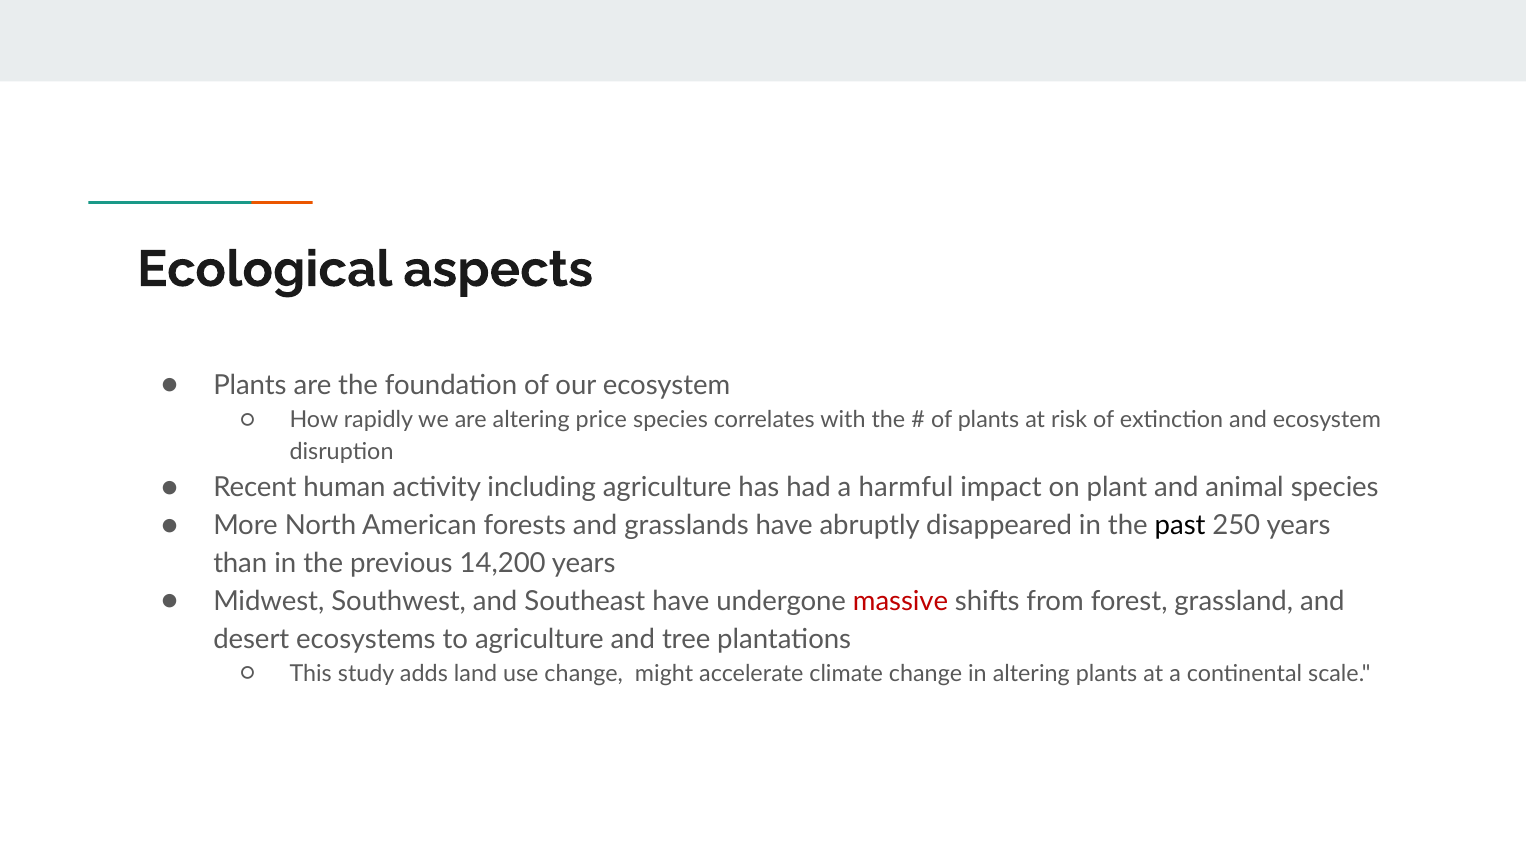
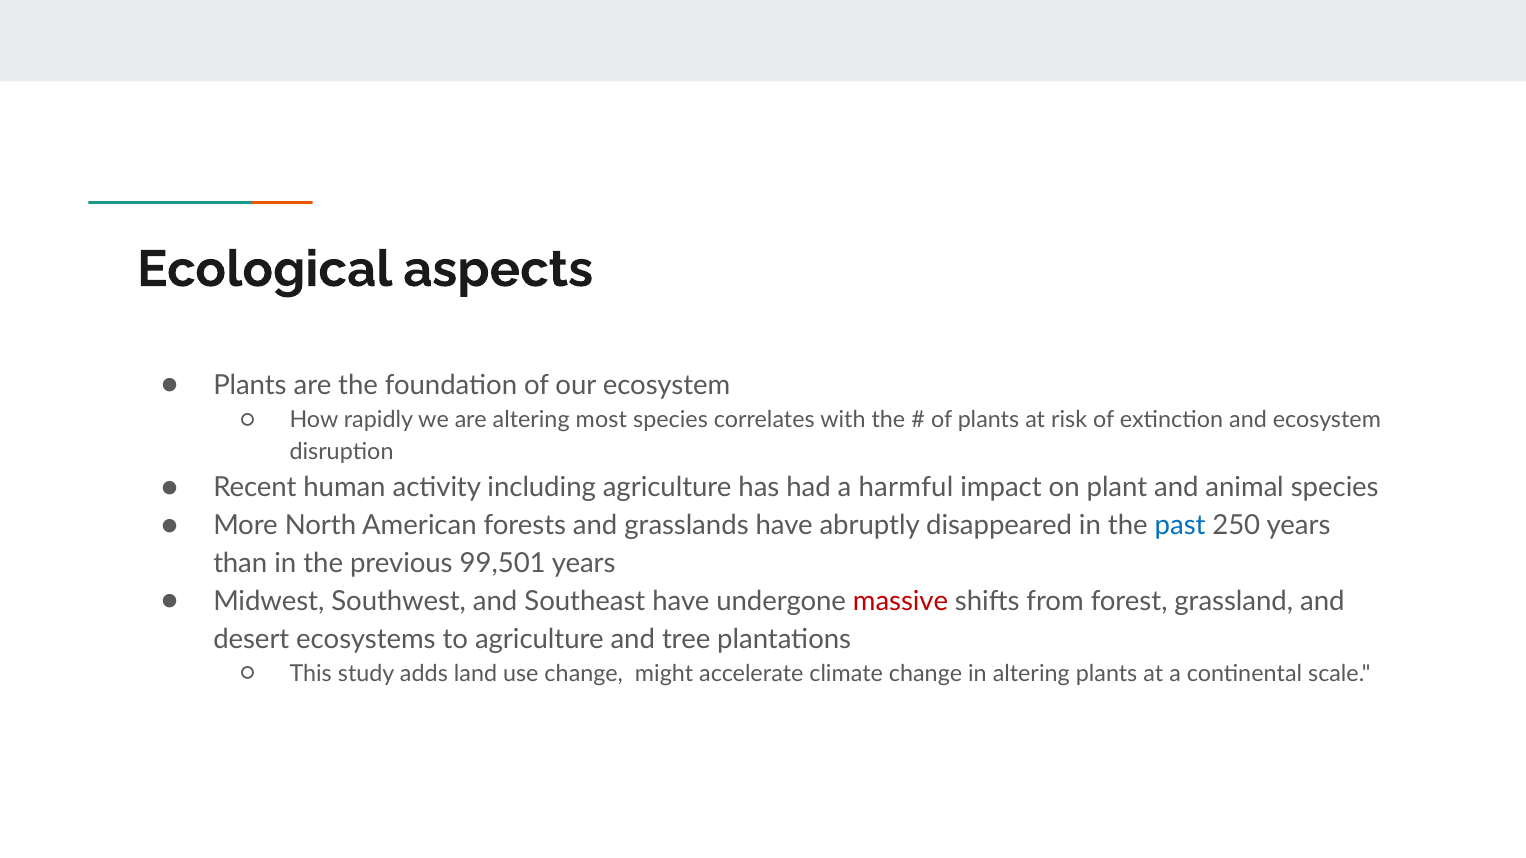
price: price -> most
past colour: black -> blue
14,200: 14,200 -> 99,501
